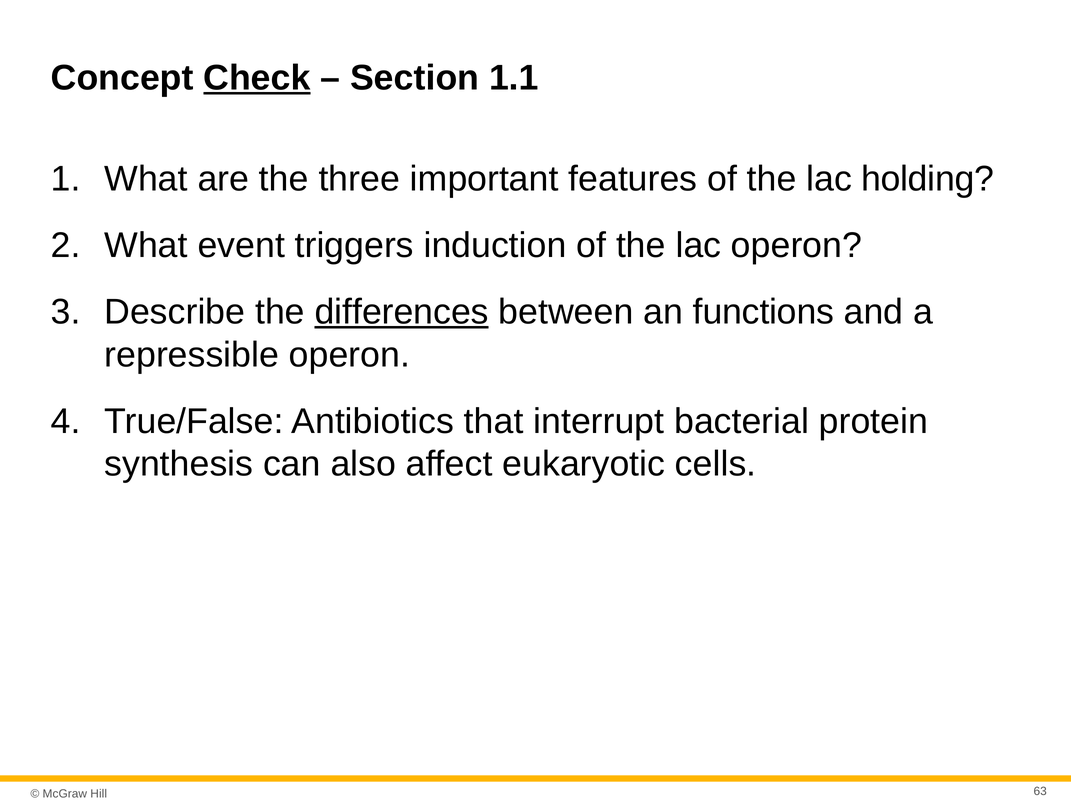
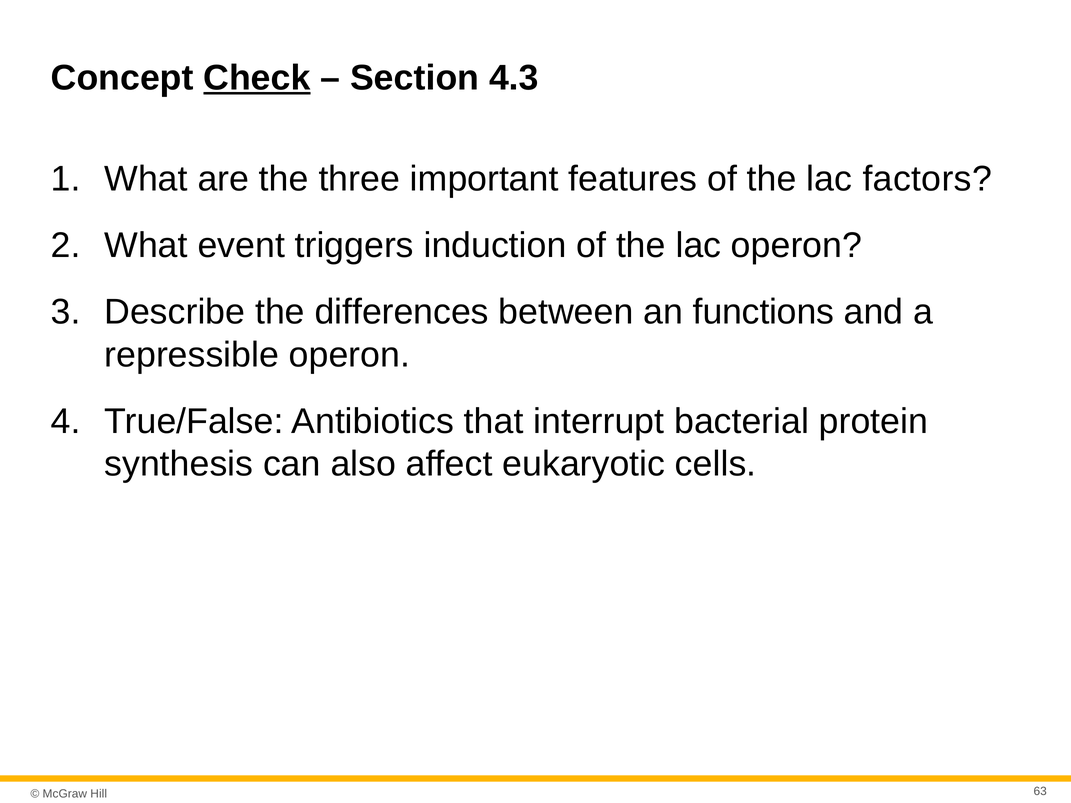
1.1: 1.1 -> 4.3
holding: holding -> factors
differences underline: present -> none
